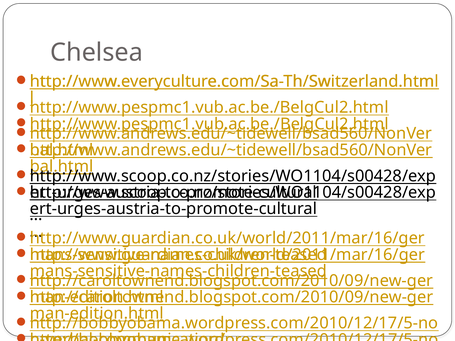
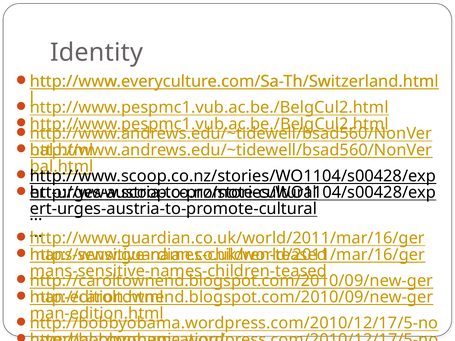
Chelsea: Chelsea -> Identity
